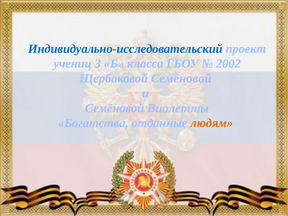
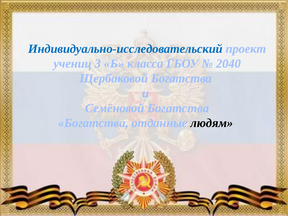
2002: 2002 -> 2040
Щербаковой Семёновой: Семёновой -> Богатства
Семёновой Виолетты: Виолетты -> Богатства
людям colour: orange -> black
